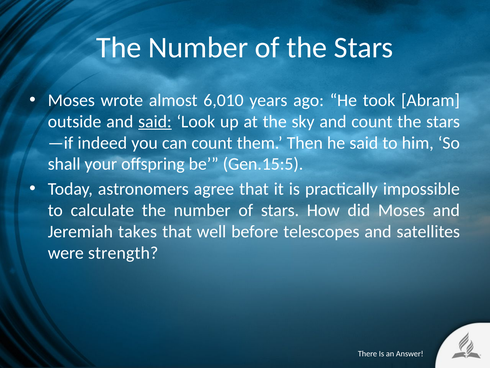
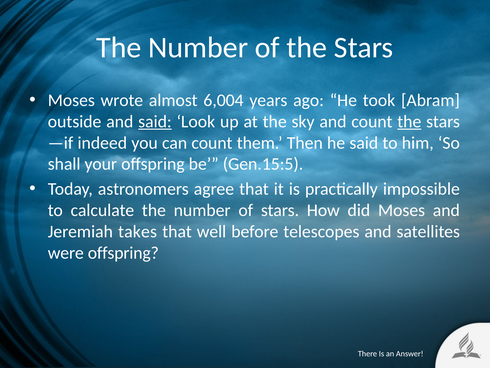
6,010: 6,010 -> 6,004
the at (409, 121) underline: none -> present
were strength: strength -> offspring
